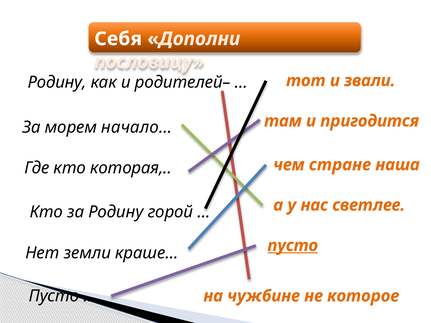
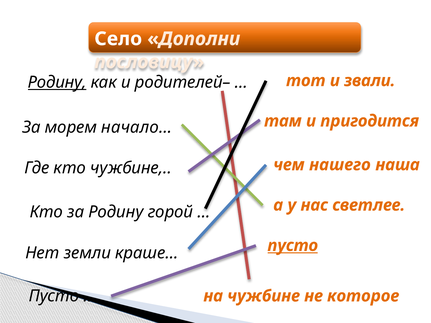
Себя: Себя -> Село
Родину at (57, 82) underline: none -> present
стране: стране -> нашего
кто которая: которая -> чужбине
